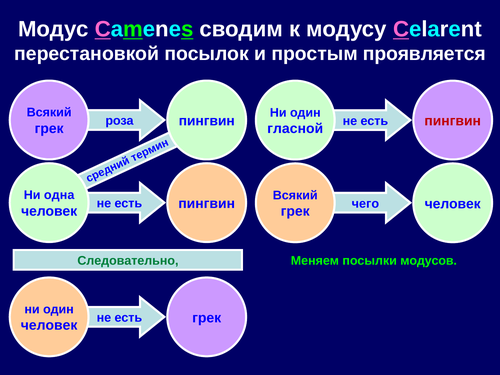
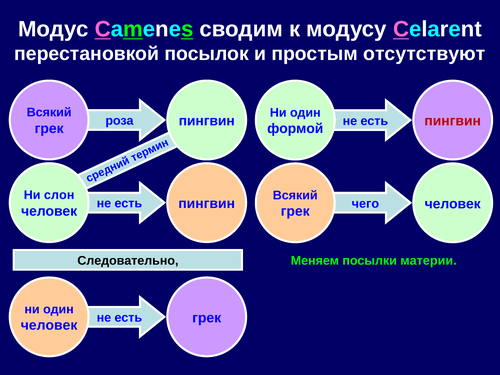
проявляется: проявляется -> отсутствуют
гласной: гласной -> формой
одна: одна -> слон
Следовательно colour: green -> black
модусов: модусов -> материи
